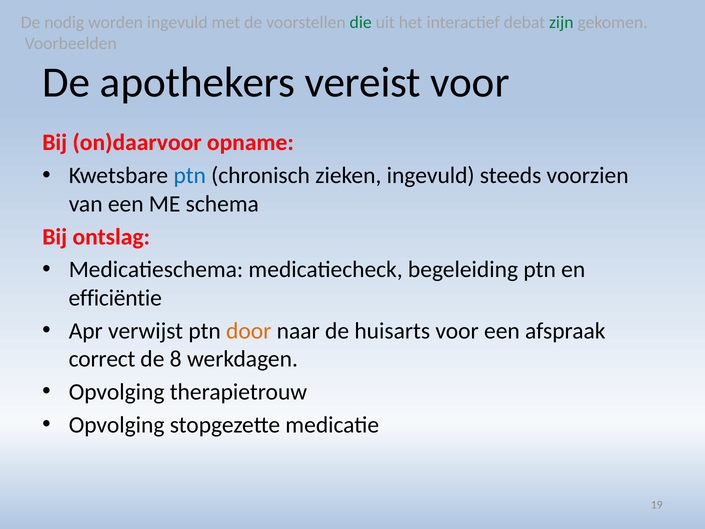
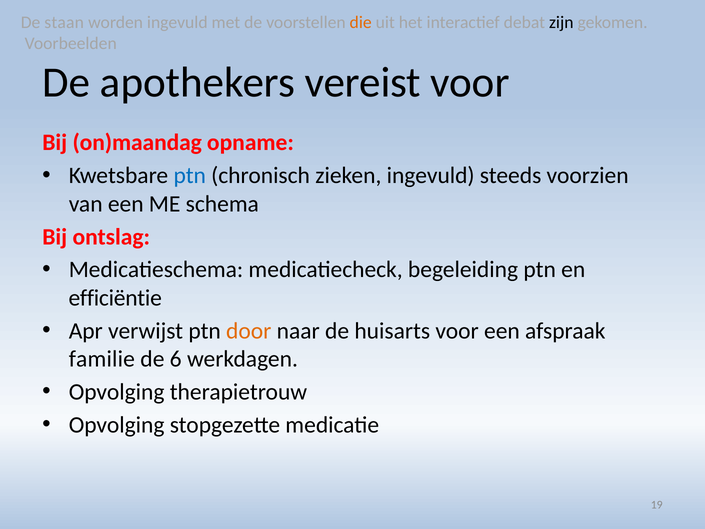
nodig: nodig -> staan
die colour: green -> orange
zijn colour: green -> black
on)daarvoor: on)daarvoor -> on)maandag
correct: correct -> familie
8: 8 -> 6
